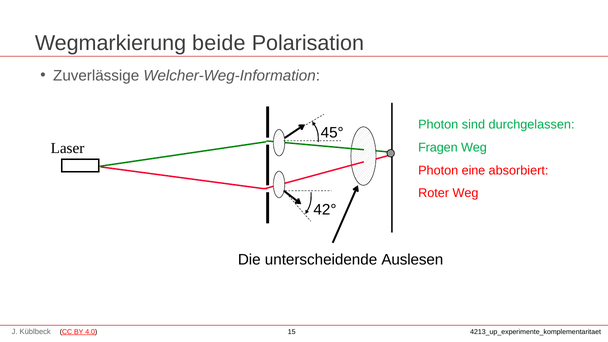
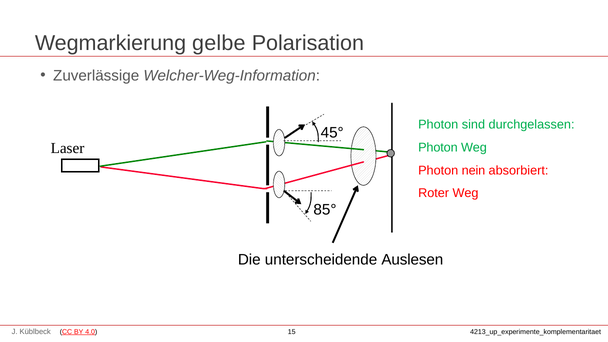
beide: beide -> gelbe
Fragen at (438, 148): Fragen -> Photon
eine: eine -> nein
42°: 42° -> 85°
